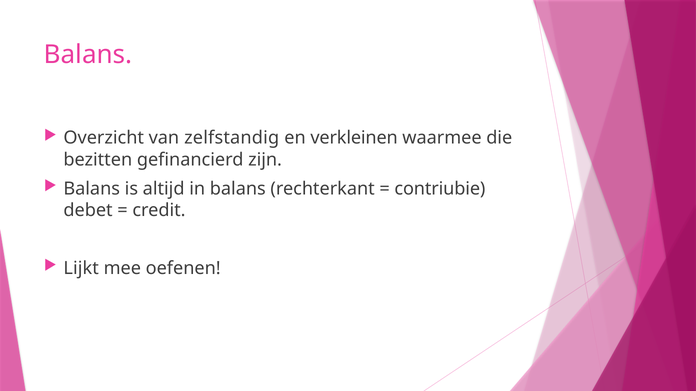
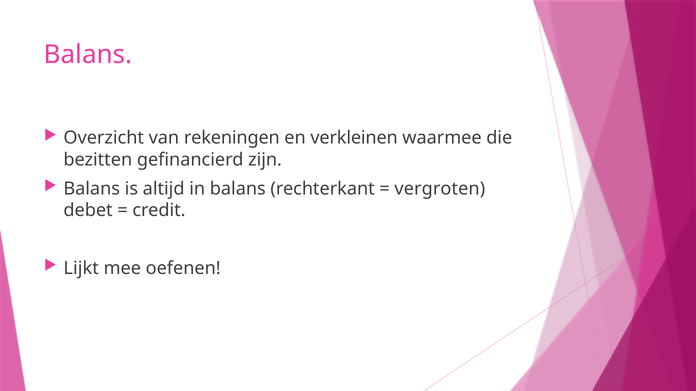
zelfstandig: zelfstandig -> rekeningen
contriubie: contriubie -> vergroten
